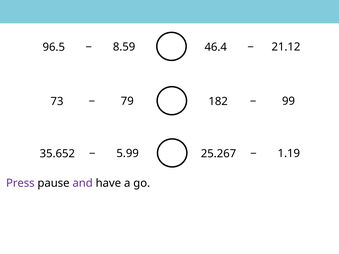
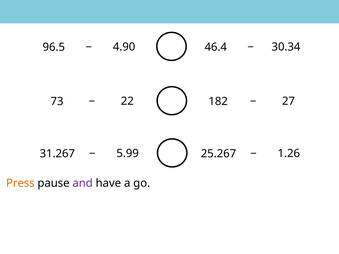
8.59: 8.59 -> 4.90
21.12: 21.12 -> 30.34
79: 79 -> 22
99: 99 -> 27
35.652: 35.652 -> 31.267
1.19: 1.19 -> 1.26
Press colour: purple -> orange
